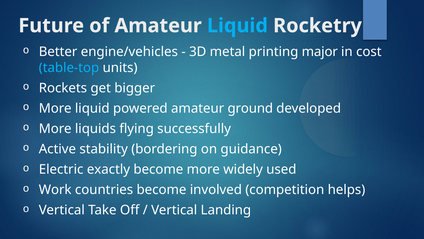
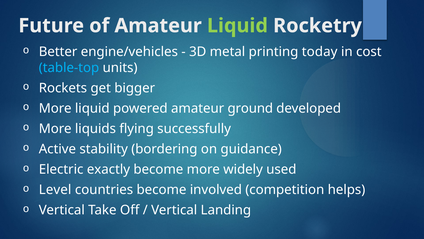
Liquid at (237, 26) colour: light blue -> light green
major: major -> today
Work: Work -> Level
